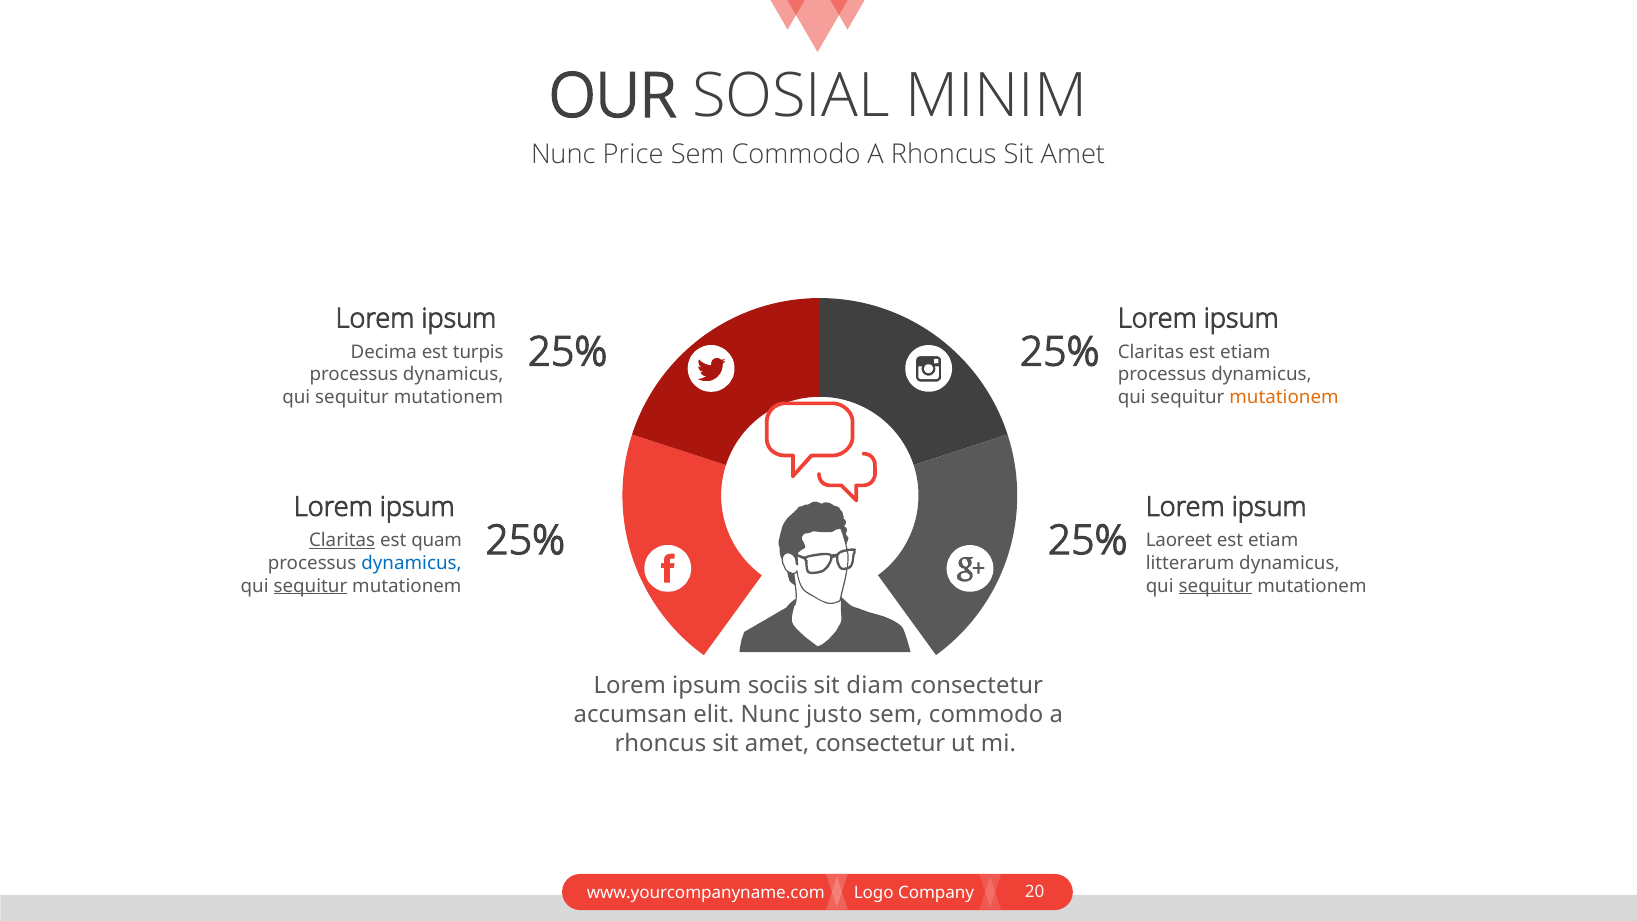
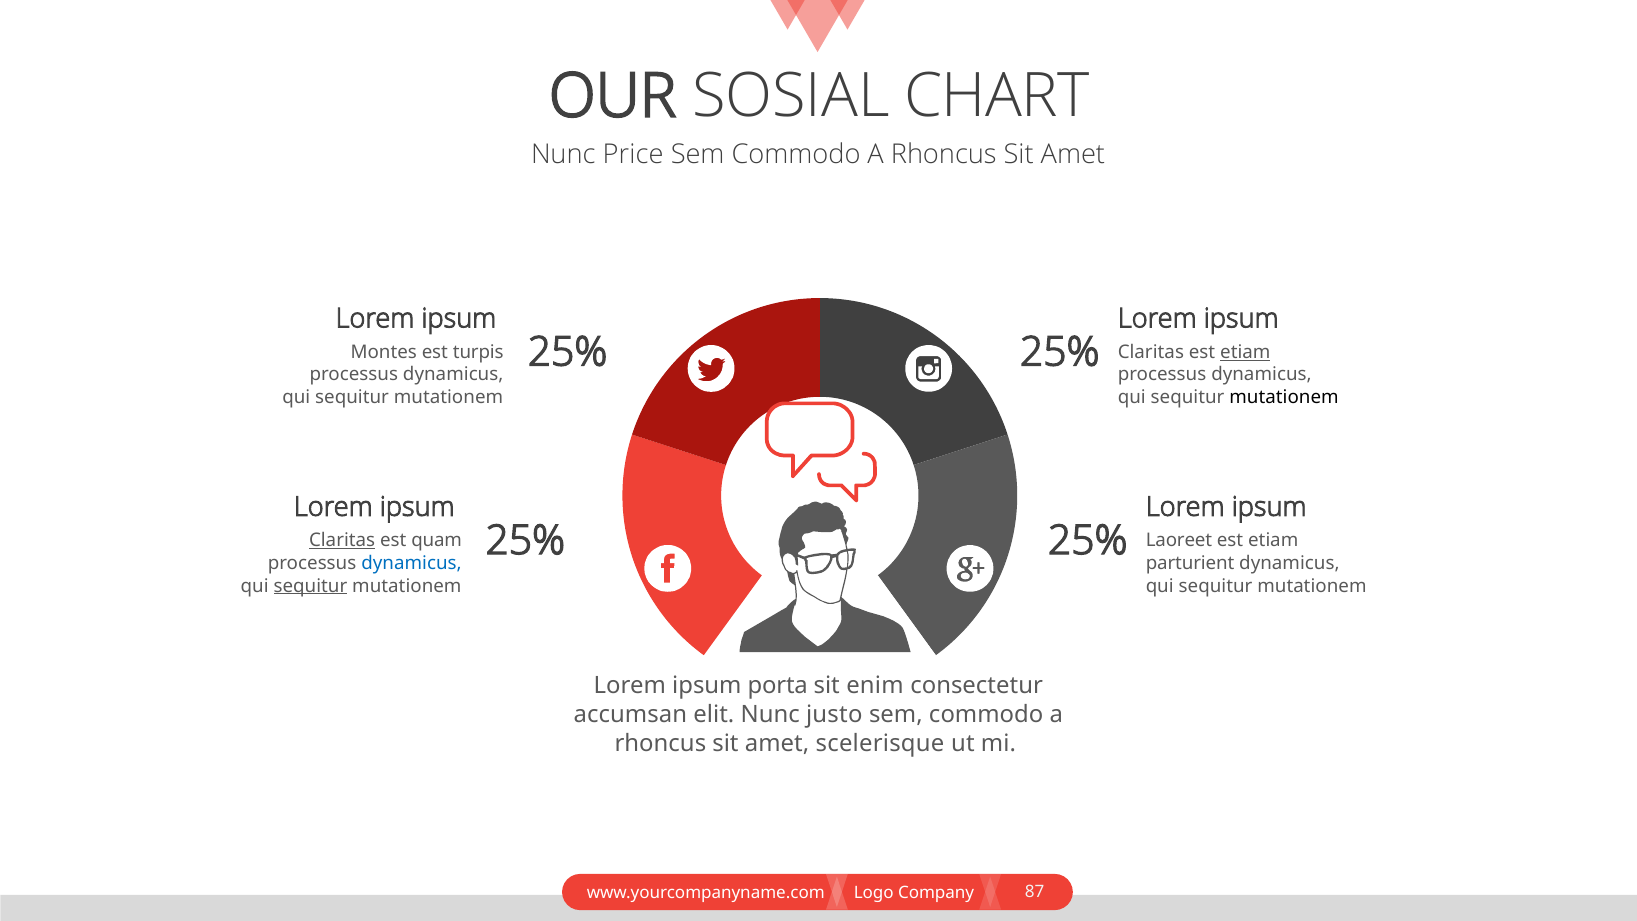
MINIM: MINIM -> CHART
Decima: Decima -> Montes
etiam at (1245, 352) underline: none -> present
mutationem at (1284, 397) colour: orange -> black
litterarum: litterarum -> parturient
sequitur at (1216, 586) underline: present -> none
sociis: sociis -> porta
diam: diam -> enim
amet consectetur: consectetur -> scelerisque
20: 20 -> 87
